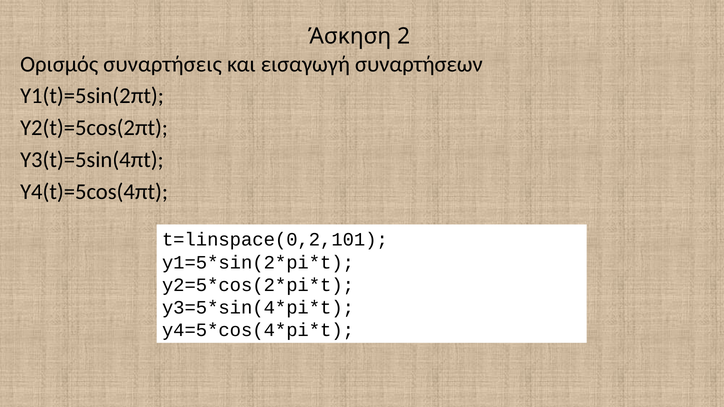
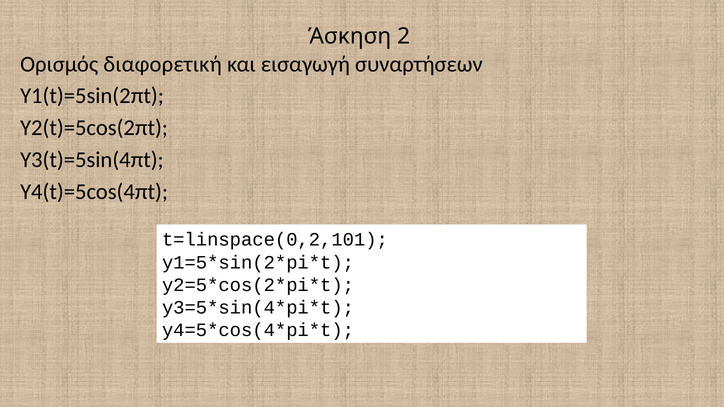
συναρτήσεις: συναρτήσεις -> διαφορετική
